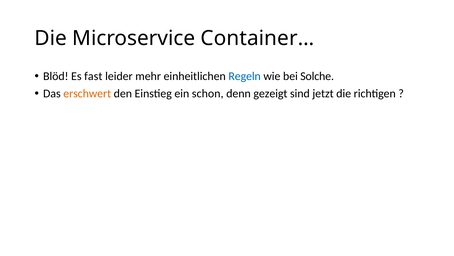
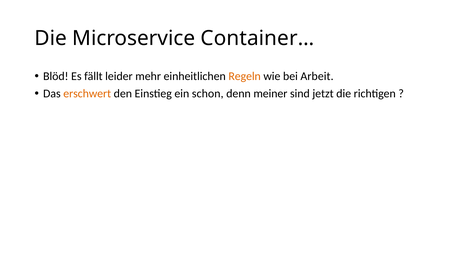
fast: fast -> fällt
Regeln colour: blue -> orange
Solche: Solche -> Arbeit
gezeigt: gezeigt -> meiner
